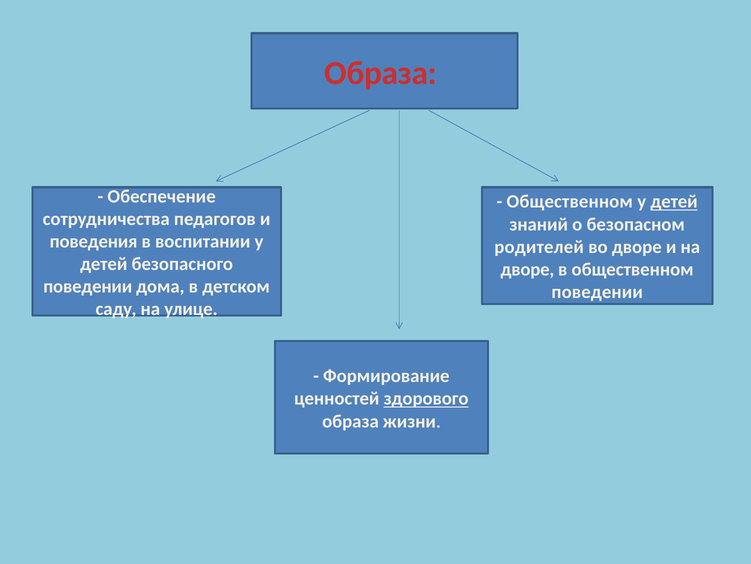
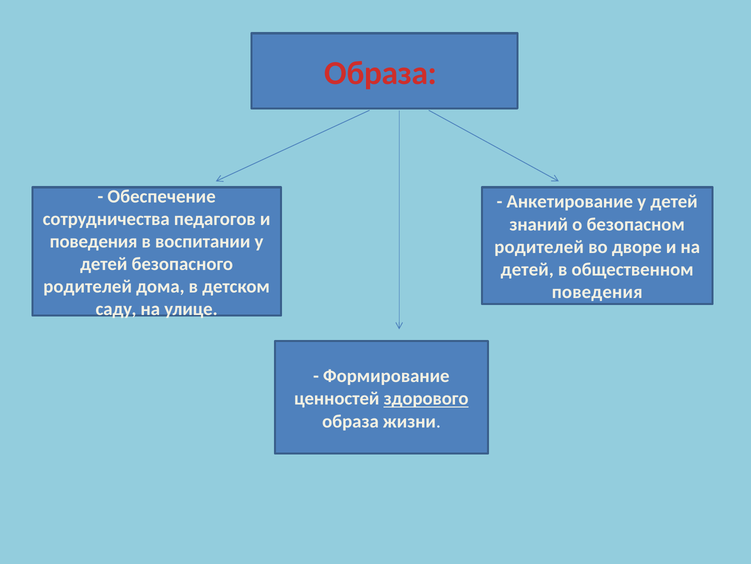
Общественном at (570, 201): Общественном -> Анкетирование
детей at (674, 201) underline: present -> none
дворе at (527, 269): дворе -> детей
поведении at (88, 286): поведении -> родителей
поведении at (597, 292): поведении -> поведения
